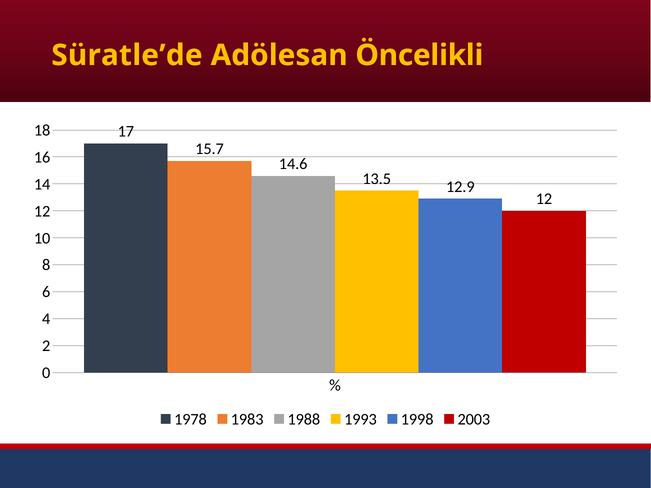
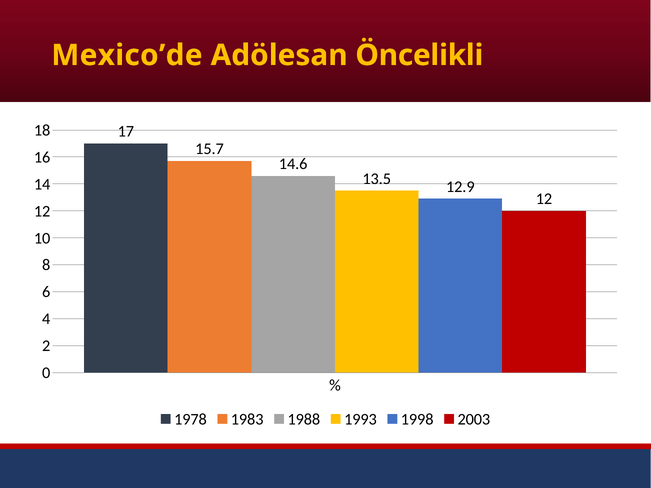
Süratle’de: Süratle’de -> Mexico’de
